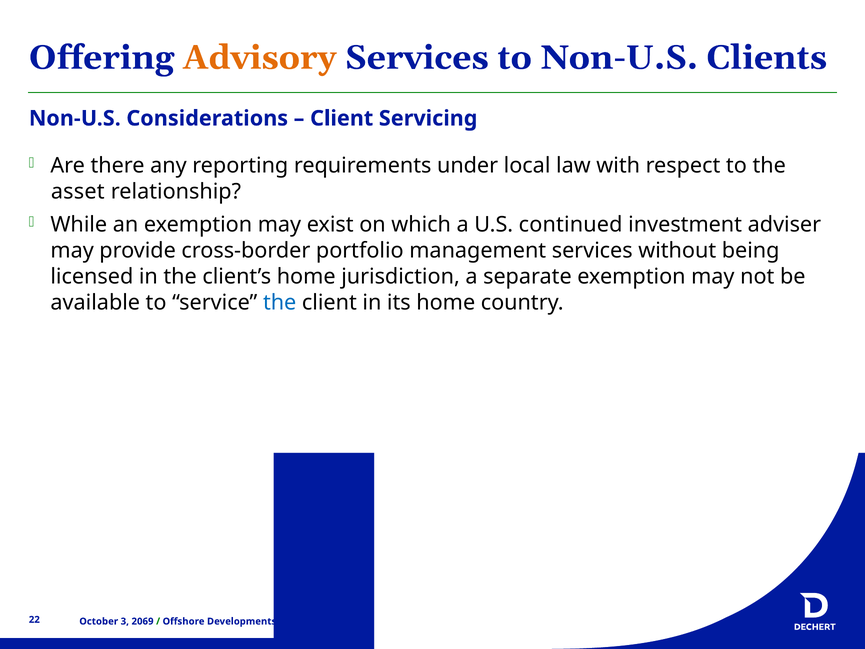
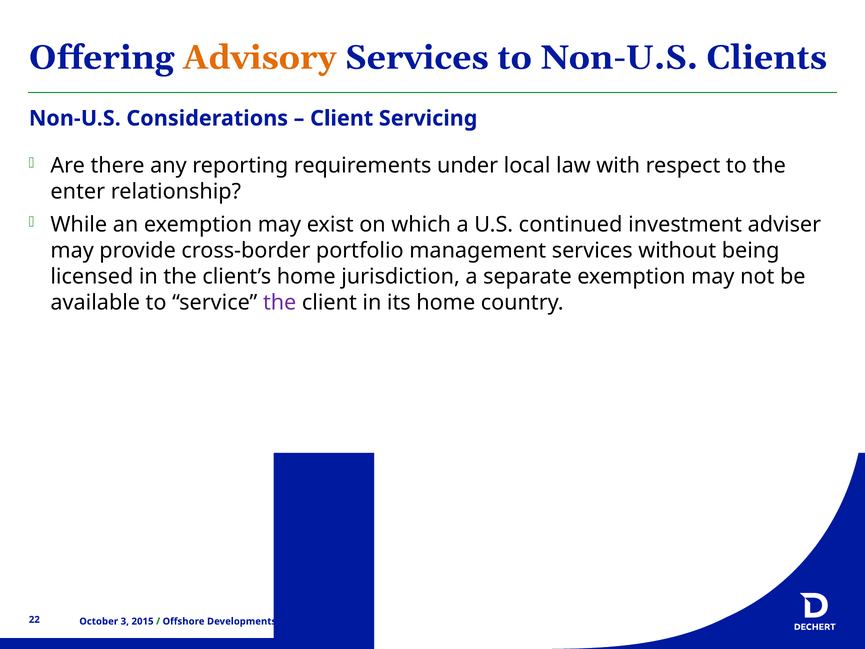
asset: asset -> enter
the at (280, 302) colour: blue -> purple
2069: 2069 -> 2015
